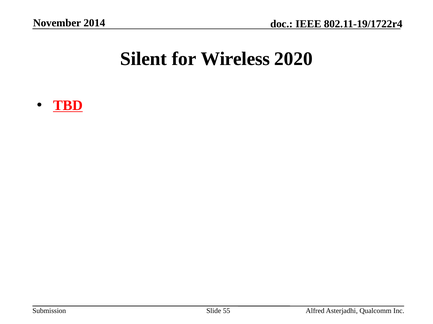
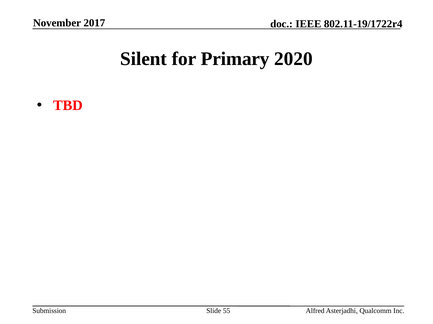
2014: 2014 -> 2017
Wireless: Wireless -> Primary
TBD underline: present -> none
